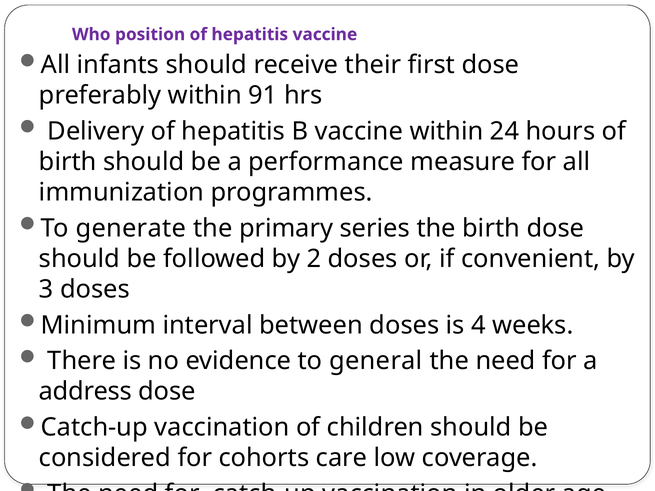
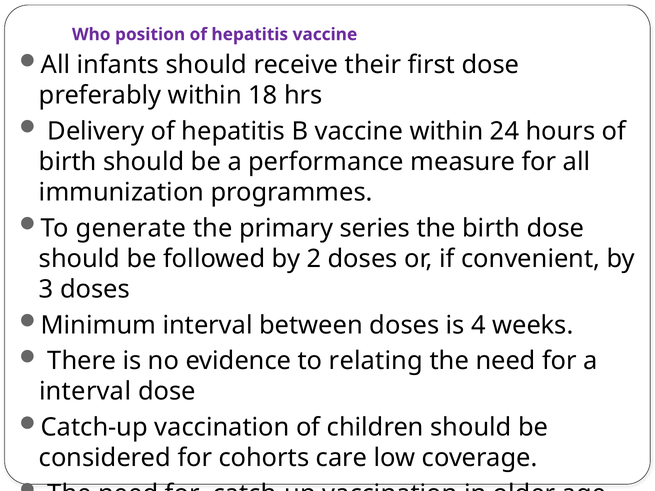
91: 91 -> 18
general: general -> relating
address at (85, 392): address -> interval
